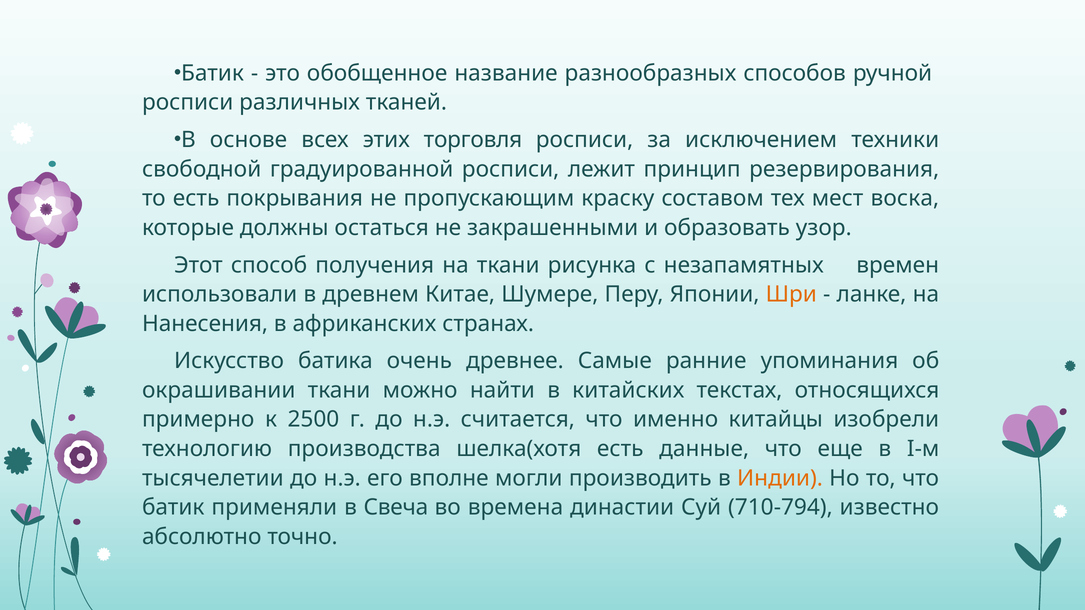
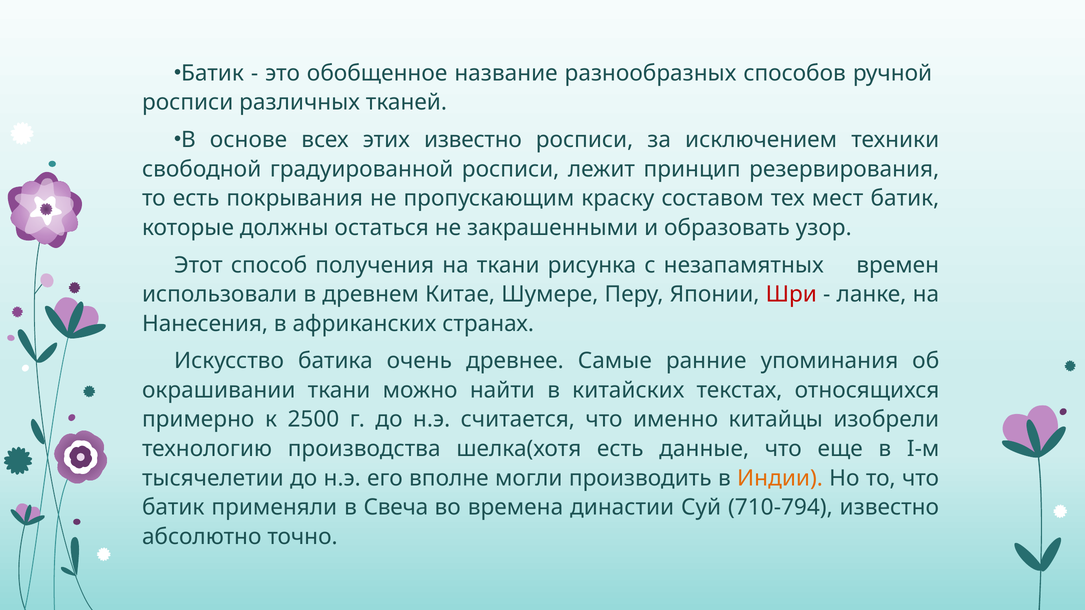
этих торговля: торговля -> известно
мест воска: воска -> батик
Шри colour: orange -> red
